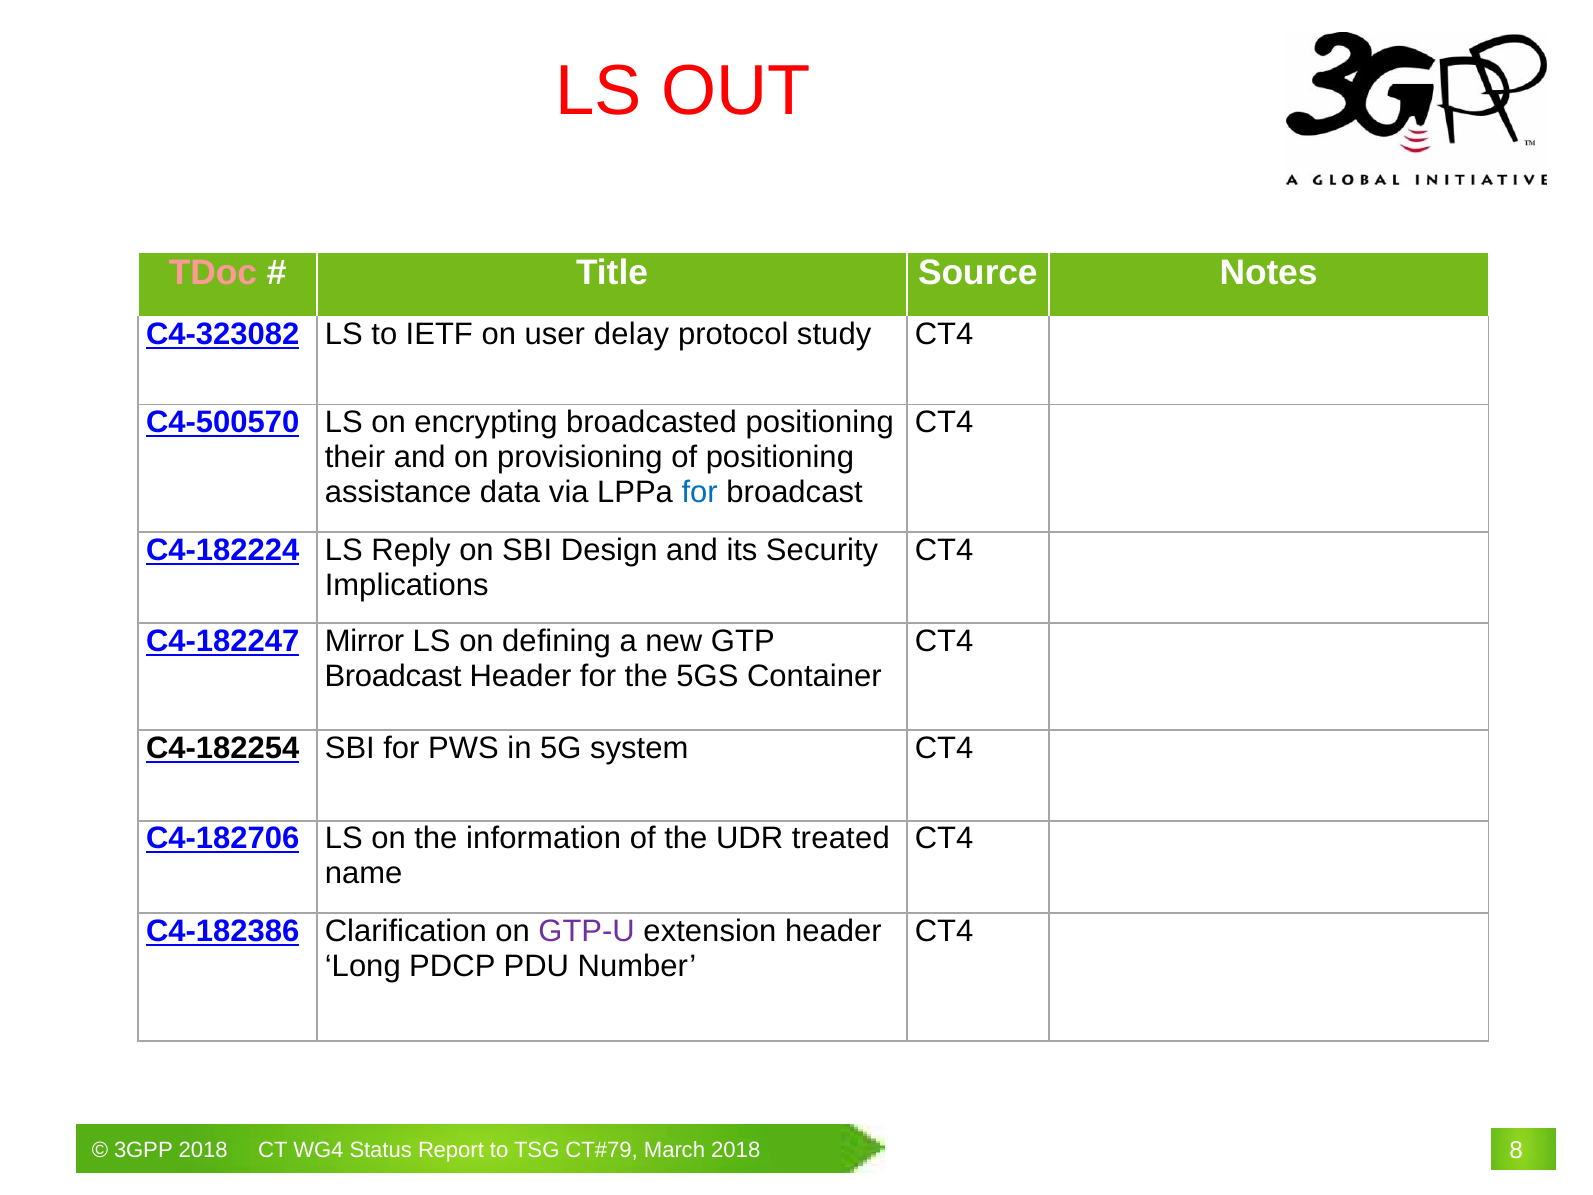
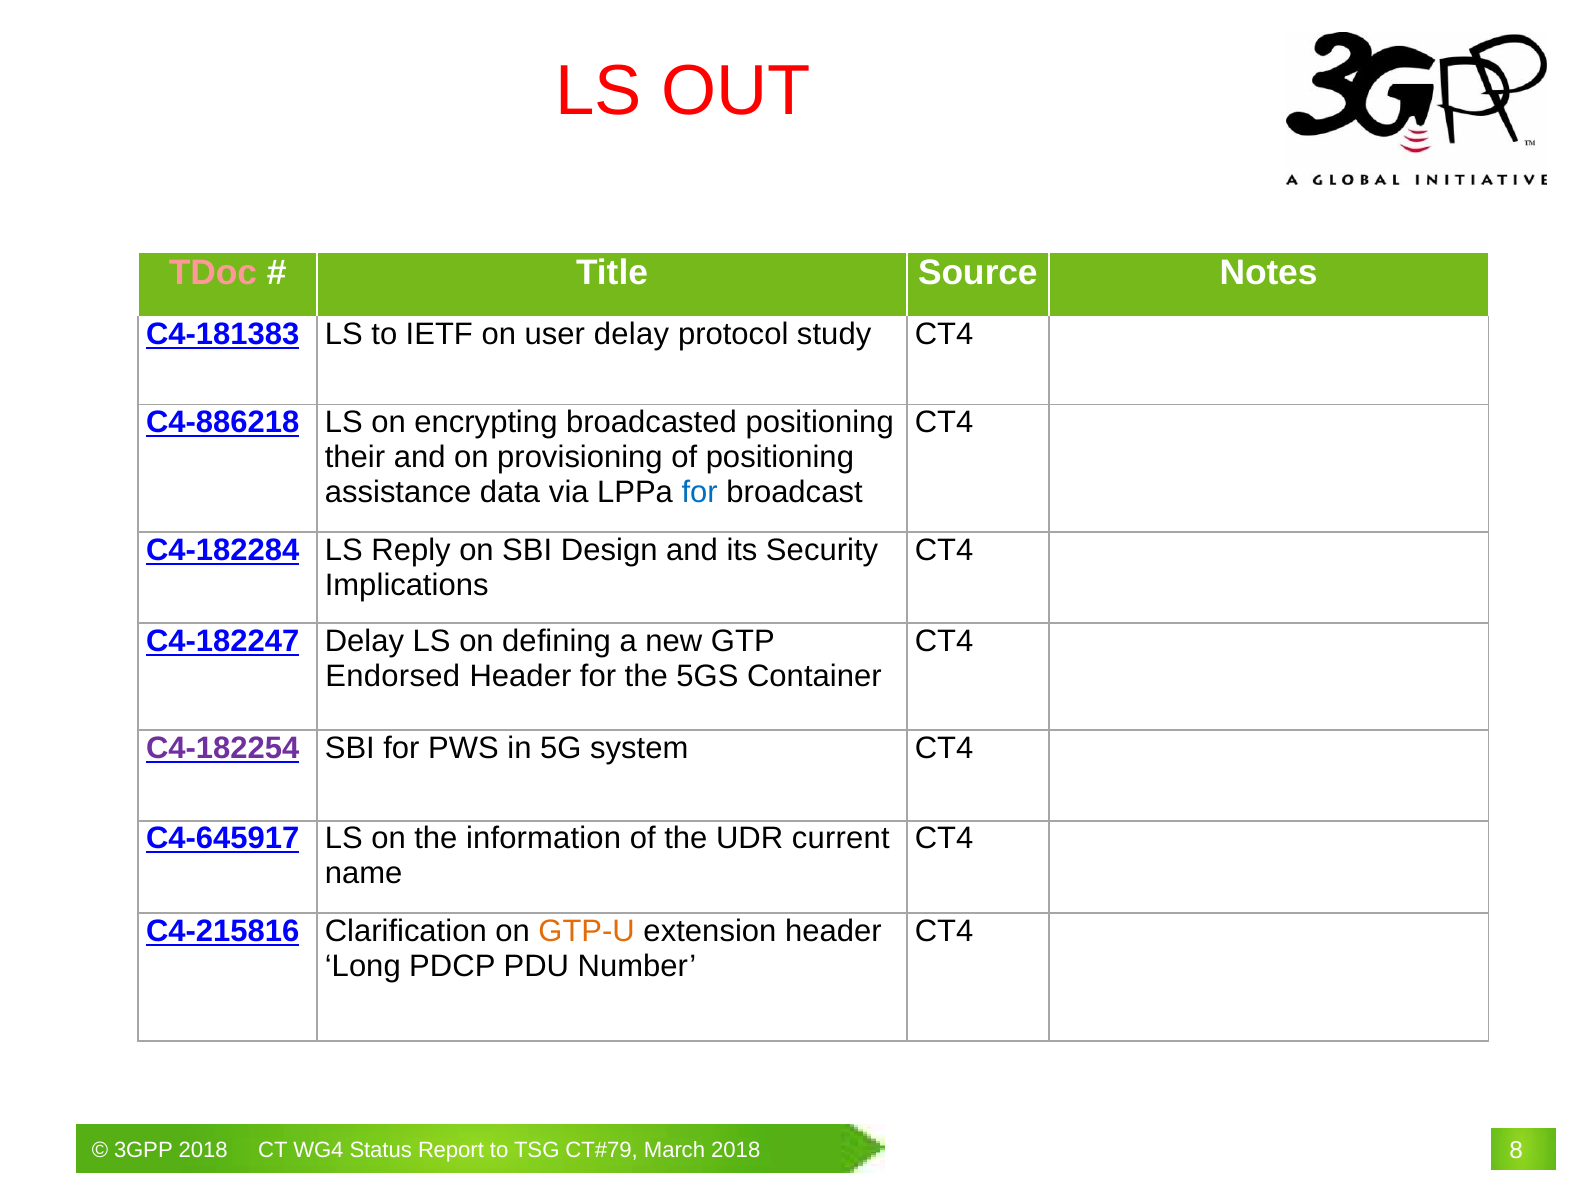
C4-323082: C4-323082 -> C4-181383
C4-500570: C4-500570 -> C4-886218
C4-182224: C4-182224 -> C4-182284
C4-182247 Mirror: Mirror -> Delay
Broadcast at (393, 676): Broadcast -> Endorsed
C4-182254 colour: black -> purple
C4-182706: C4-182706 -> C4-645917
treated: treated -> current
C4-182386: C4-182386 -> C4-215816
GTP-U colour: purple -> orange
